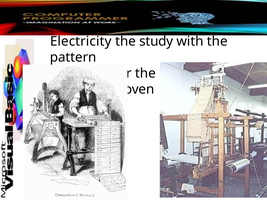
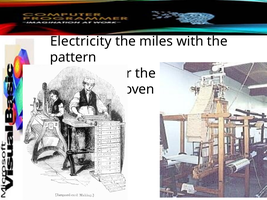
study: study -> miles
